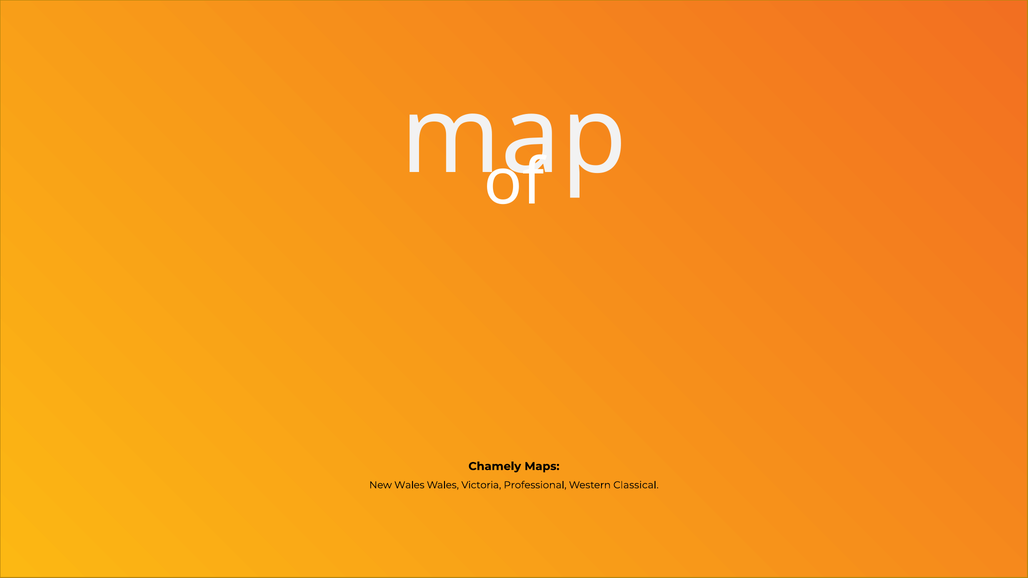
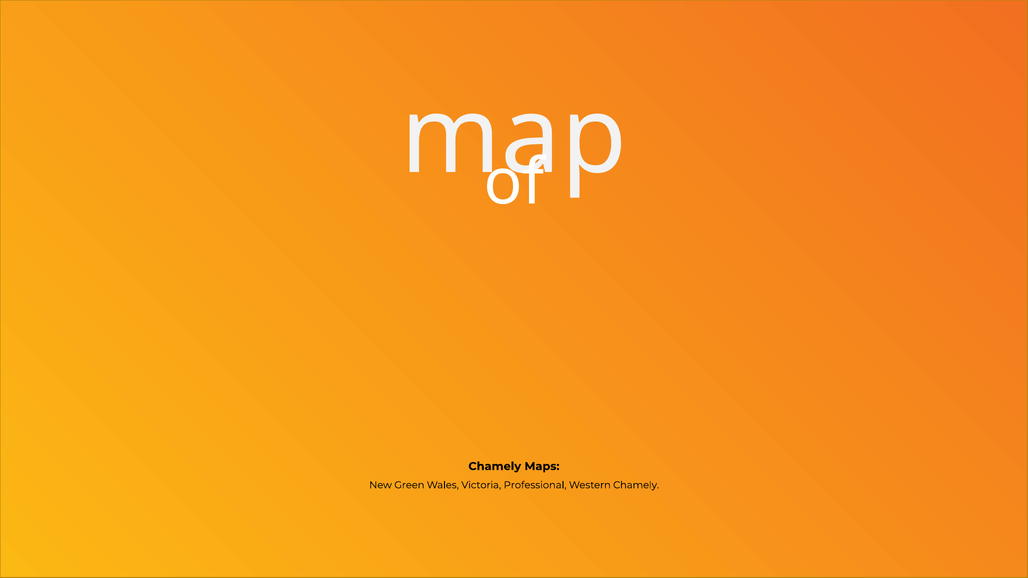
New Wales: Wales -> Green
Western Classical: Classical -> Chamely
